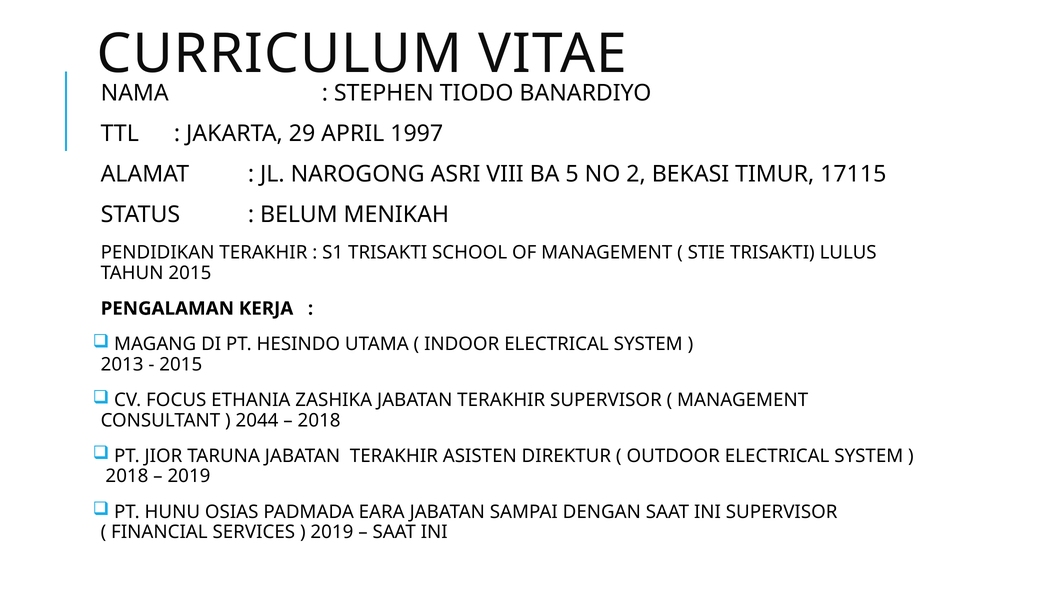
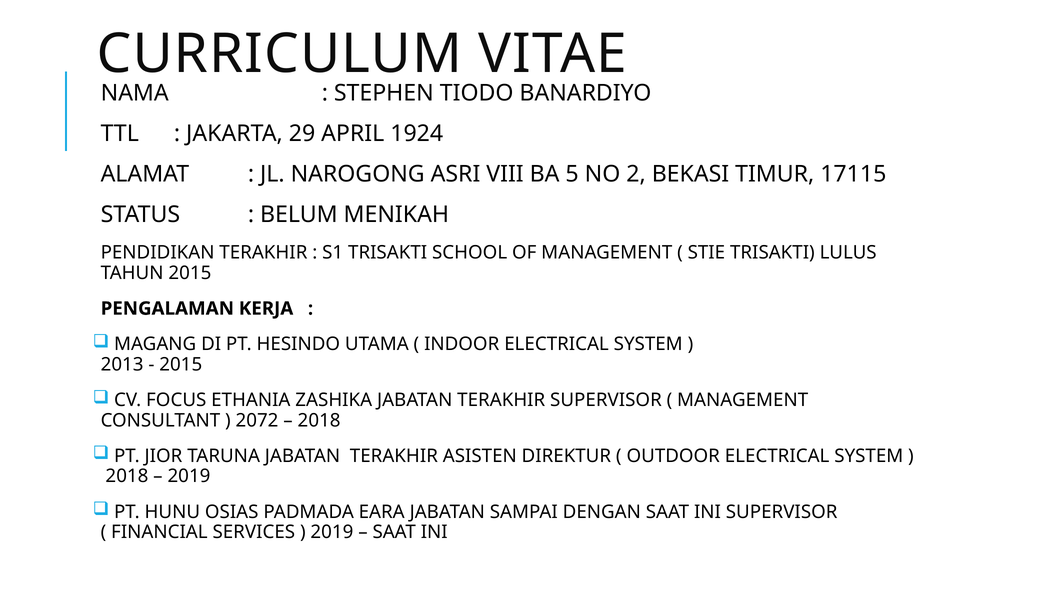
1997: 1997 -> 1924
2044: 2044 -> 2072
